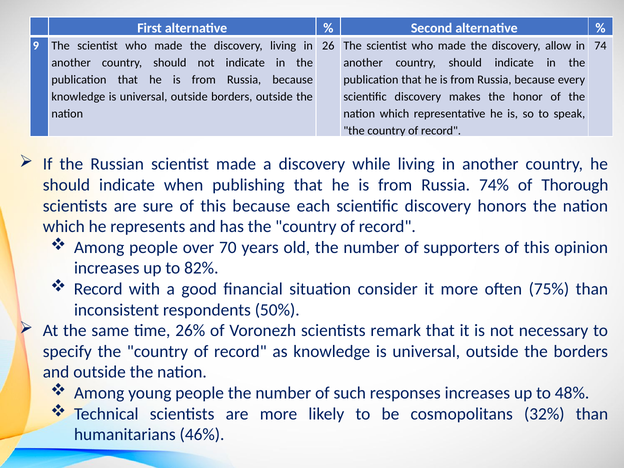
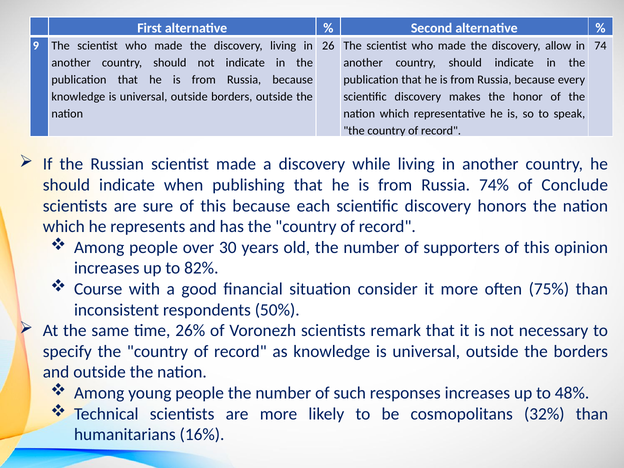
Thorough: Thorough -> Conclude
70: 70 -> 30
Record at (98, 289): Record -> Course
46%: 46% -> 16%
